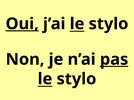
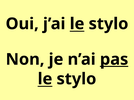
Oui underline: present -> none
